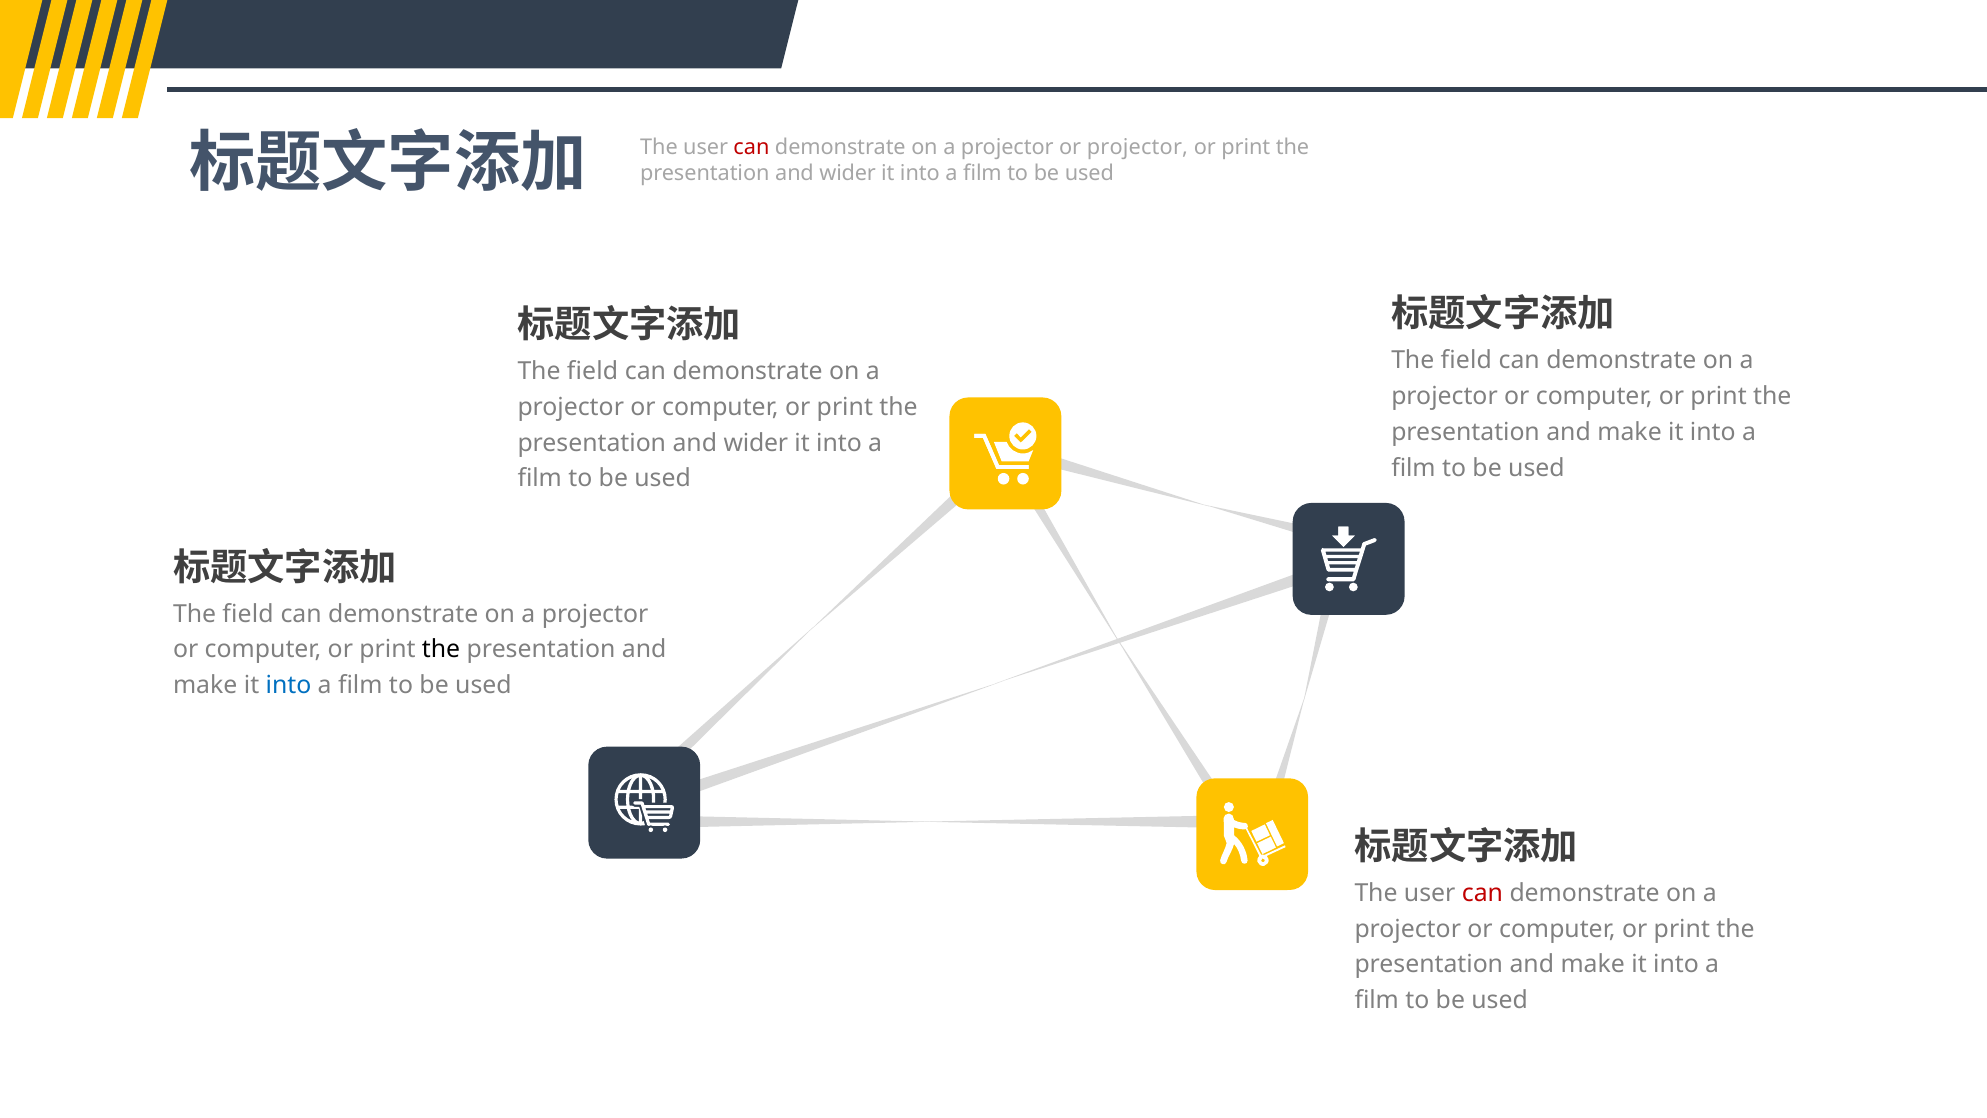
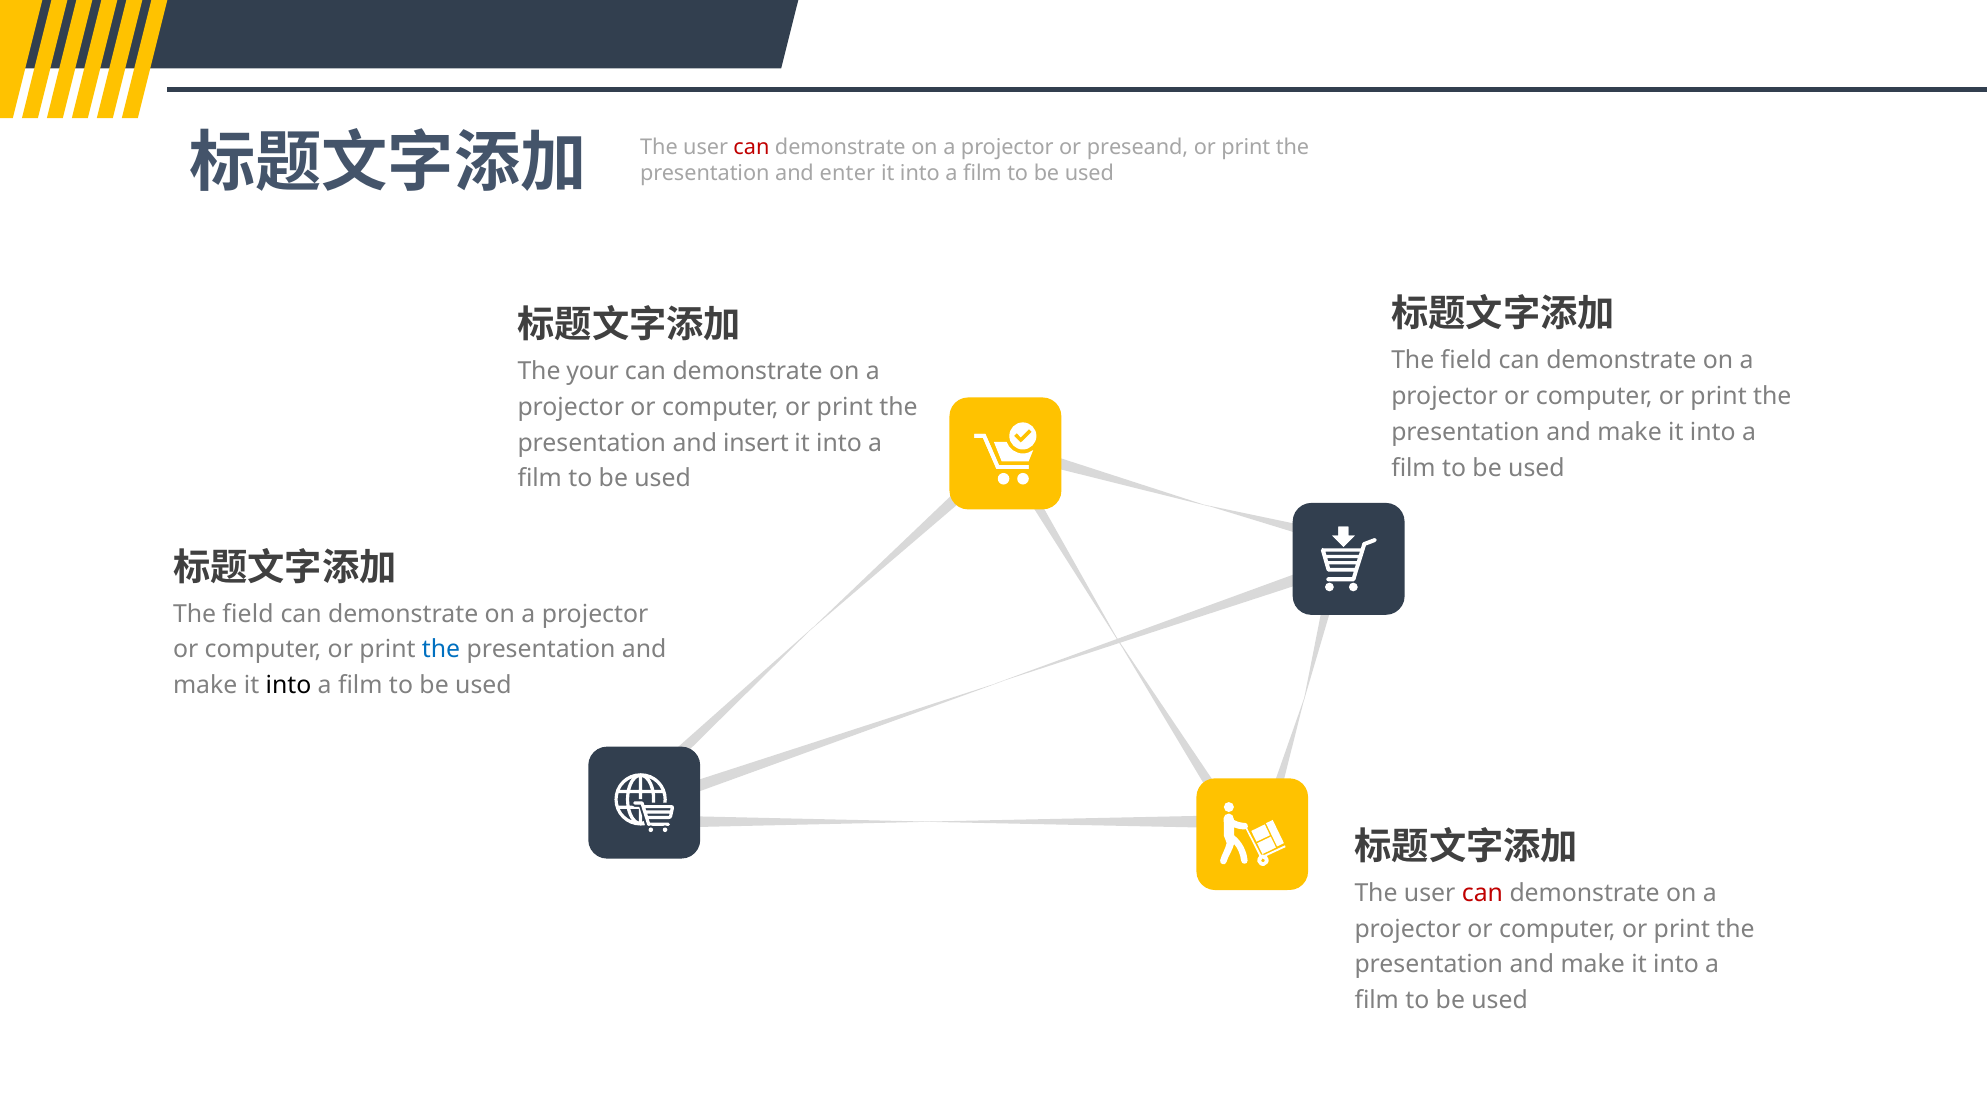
or projector: projector -> preseand
wider at (848, 173): wider -> enter
field at (593, 371): field -> your
wider at (756, 443): wider -> insert
the at (441, 650) colour: black -> blue
into at (289, 685) colour: blue -> black
